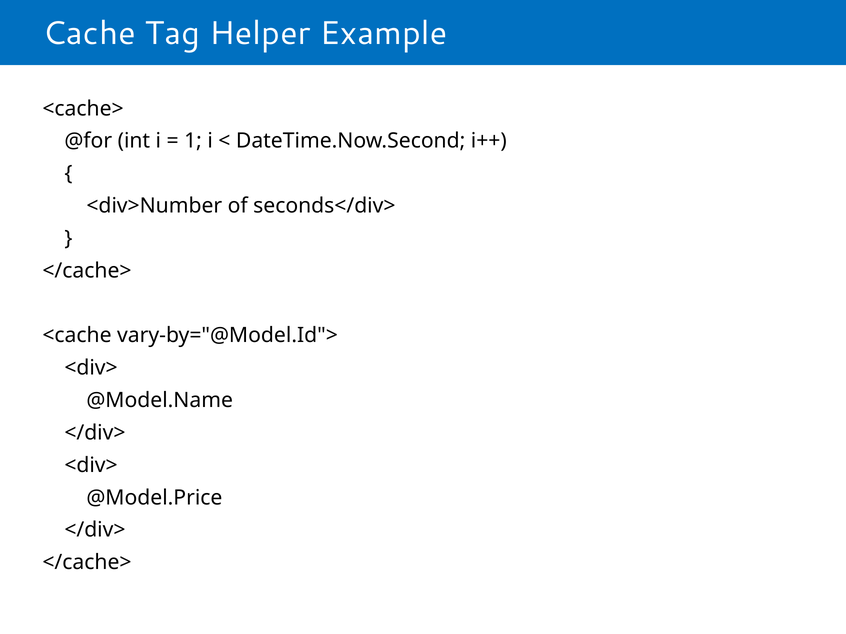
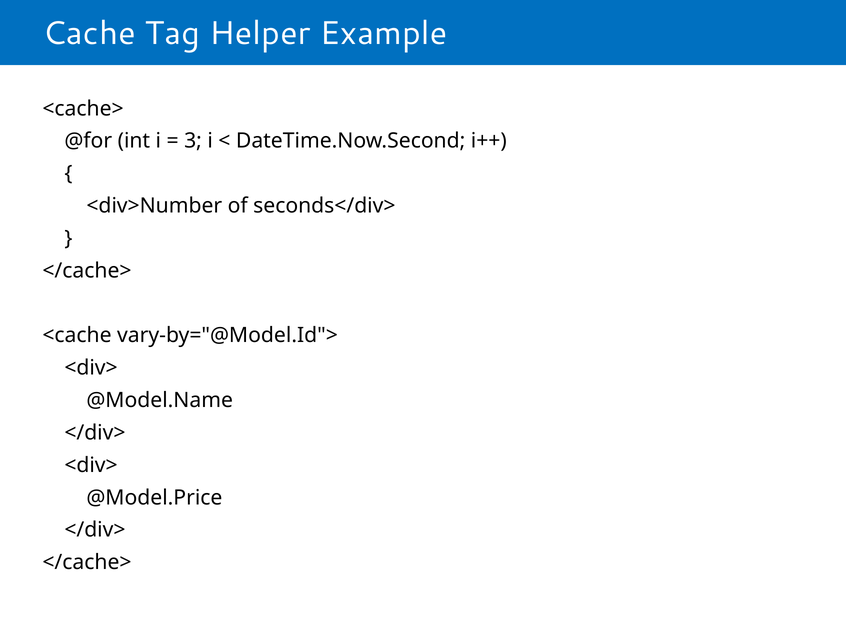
1: 1 -> 3
